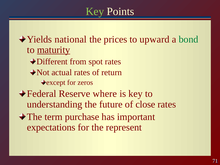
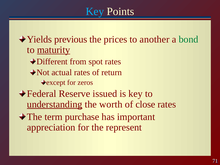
Key at (95, 11) colour: light green -> light blue
national: national -> previous
upward: upward -> another
where: where -> issued
understanding underline: none -> present
future: future -> worth
expectations: expectations -> appreciation
